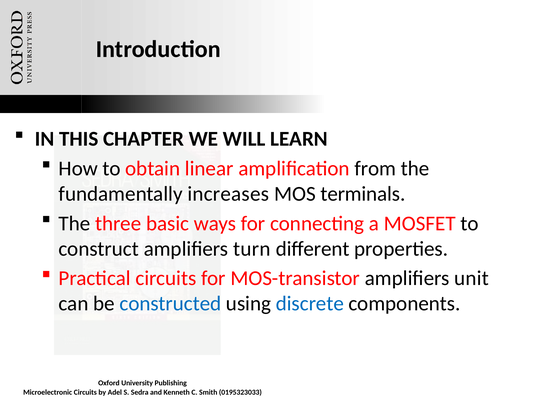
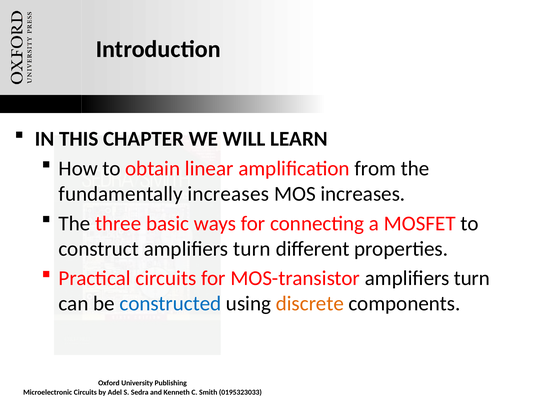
MOS terminals: terminals -> increases
MOS-transistor amplifiers unit: unit -> turn
discrete colour: blue -> orange
